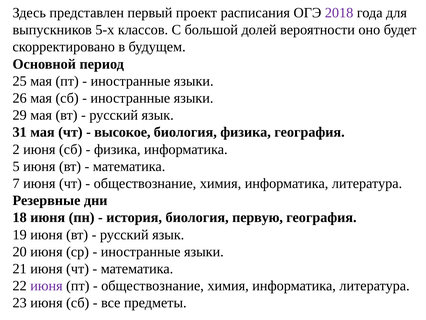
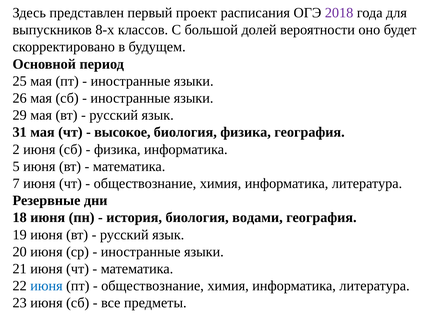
5-х: 5-х -> 8-х
первую: первую -> водами
июня at (46, 285) colour: purple -> blue
